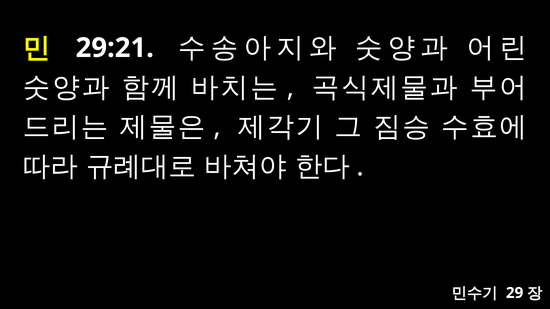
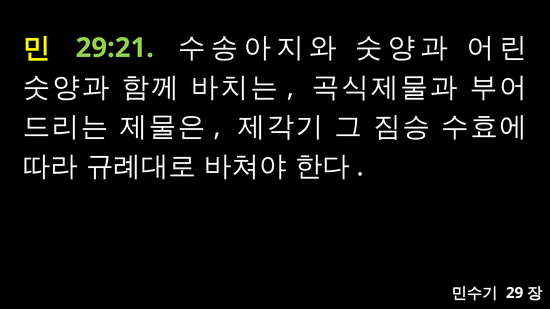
29:21 colour: white -> light green
